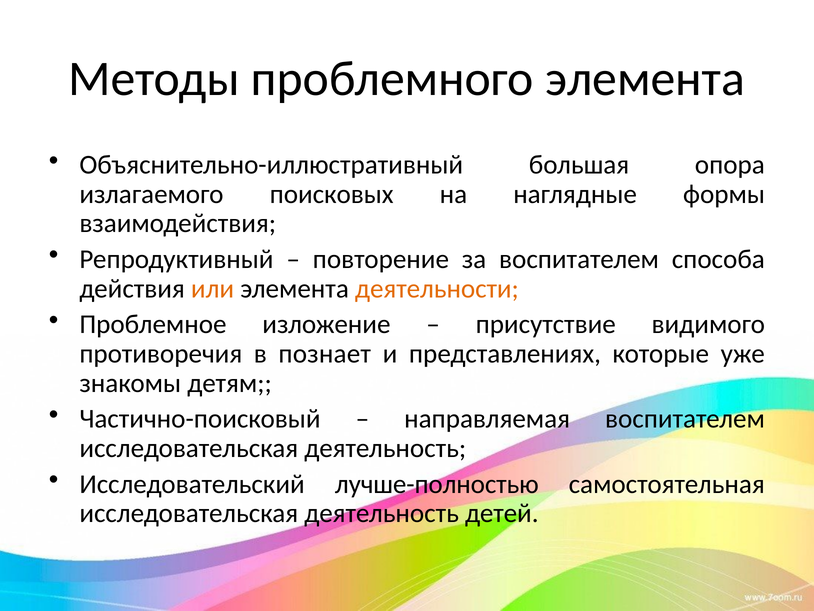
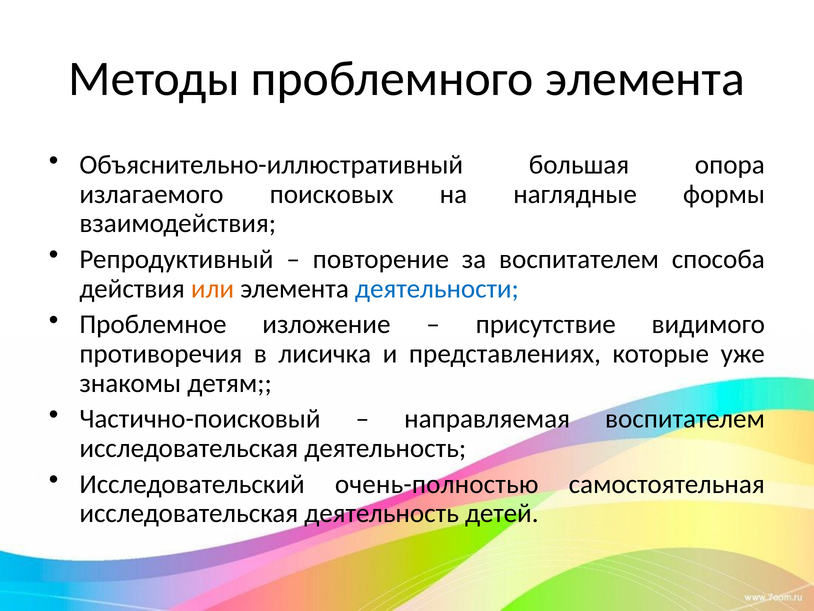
деятельности colour: orange -> blue
познает: познает -> лисичка
лучше-полностью: лучше-полностью -> очень-полностью
